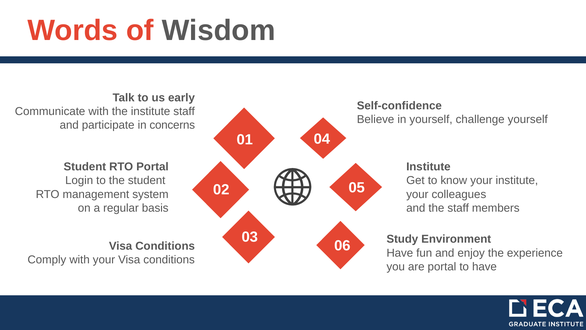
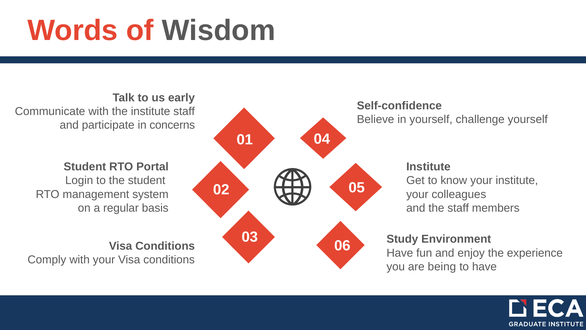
are portal: portal -> being
